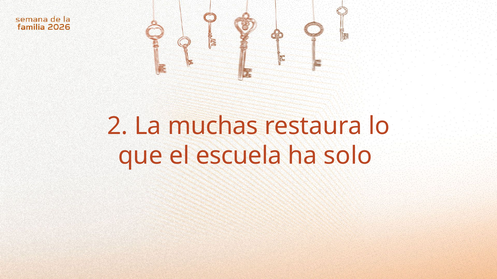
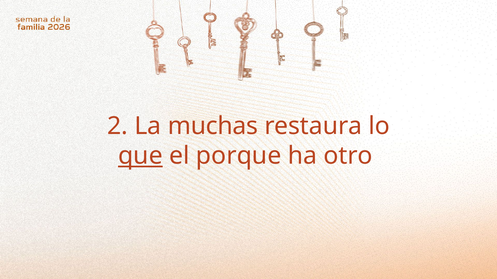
que underline: none -> present
escuela: escuela -> porque
solo: solo -> otro
